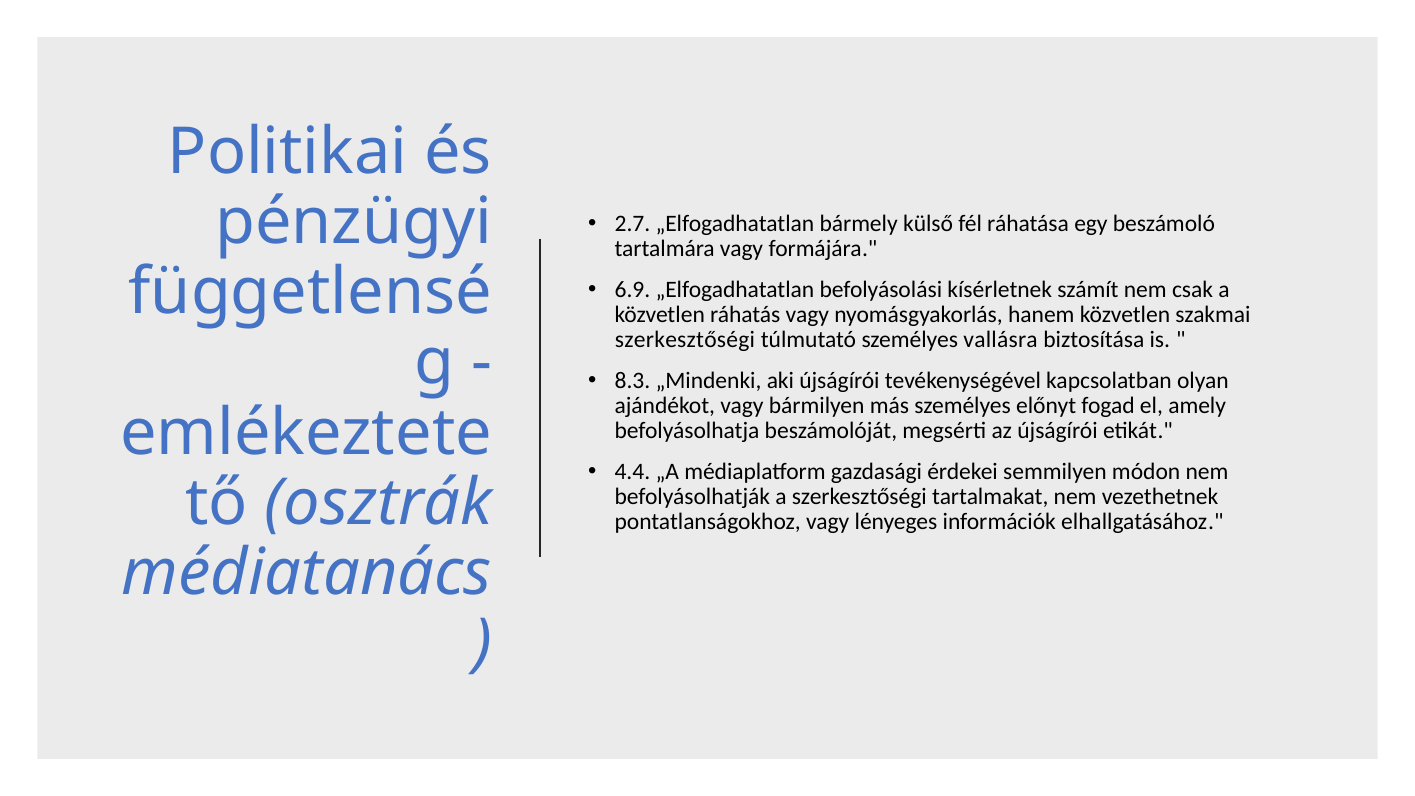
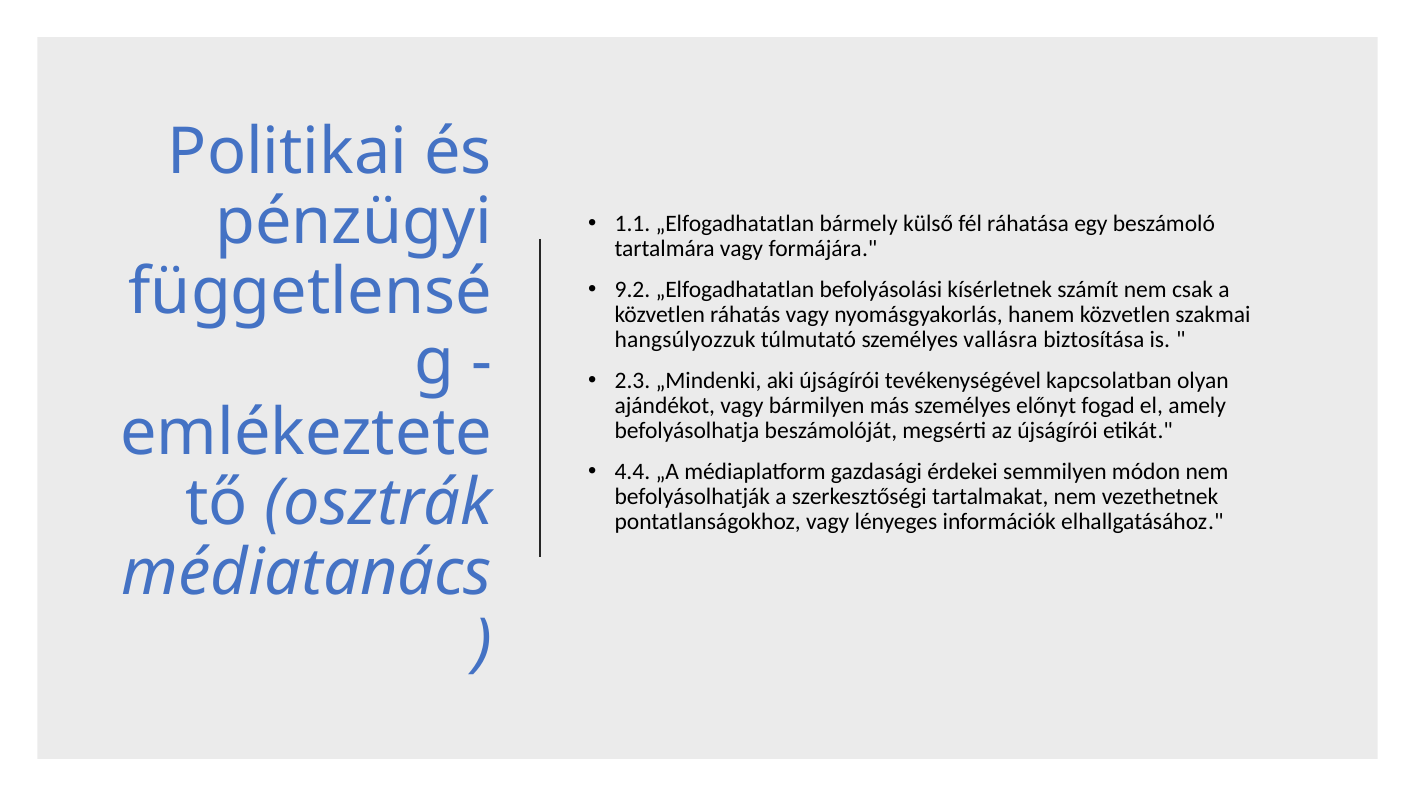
2.7: 2.7 -> 1.1
6.9: 6.9 -> 9.2
szerkesztőségi at (685, 340): szerkesztőségi -> hangsúlyozzuk
8.3: 8.3 -> 2.3
